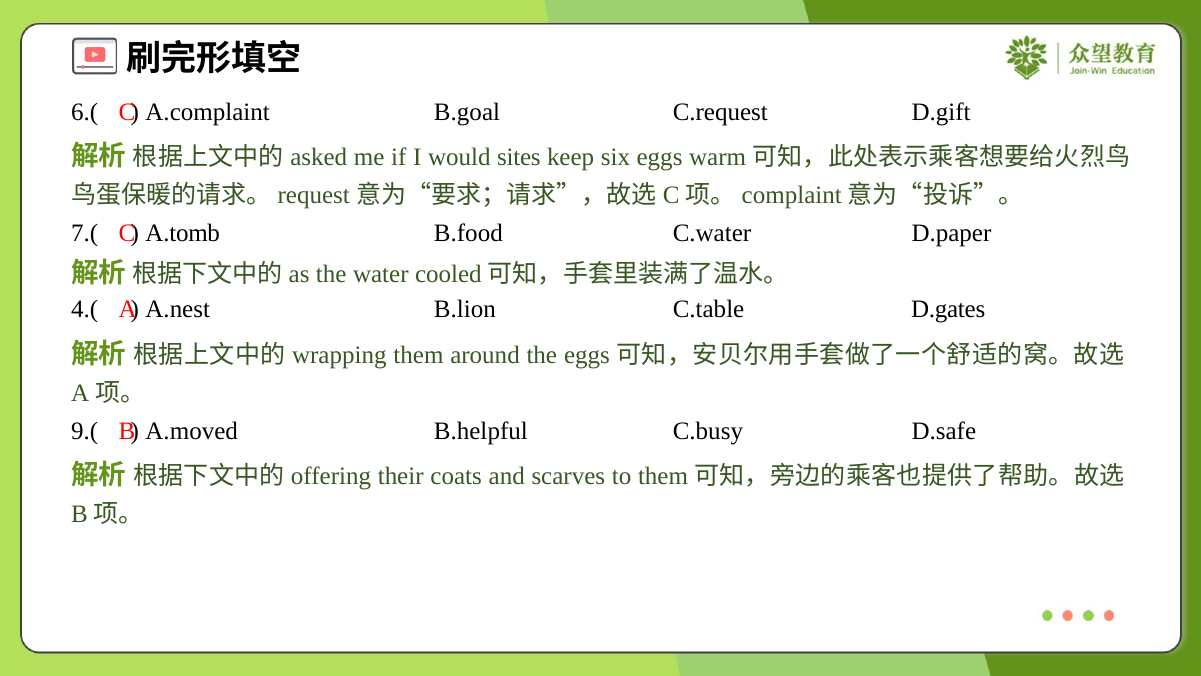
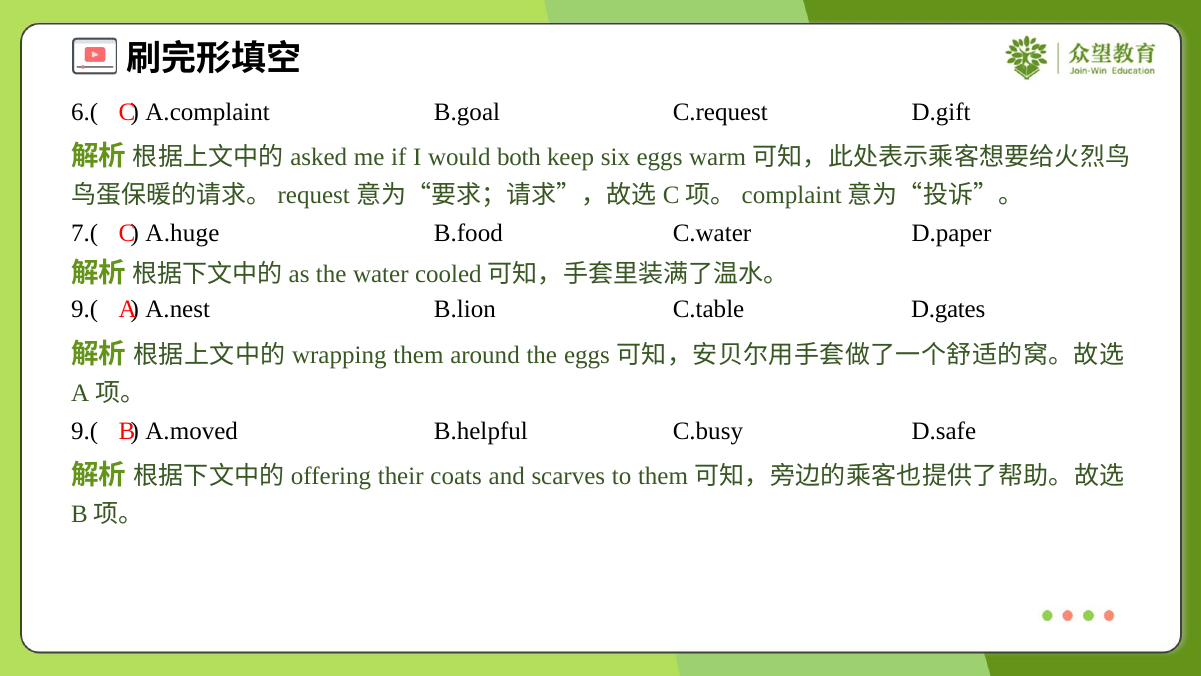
sites: sites -> both
A.tomb: A.tomb -> A.huge
4.( at (85, 309): 4.( -> 9.(
